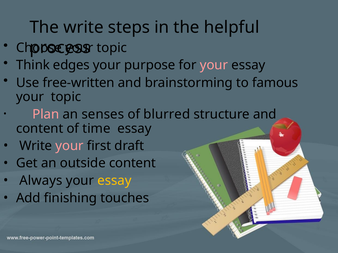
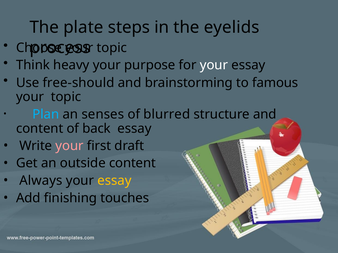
The write: write -> plate
helpful: helpful -> eyelids
edges: edges -> heavy
your at (214, 65) colour: pink -> white
free-written: free-written -> free-should
Plan colour: pink -> light blue
time: time -> back
